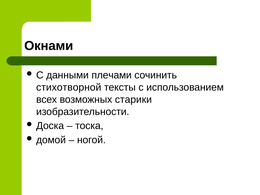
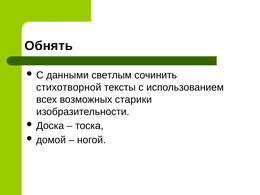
Окнами: Окнами -> Обнять
плечами: плечами -> светлым
